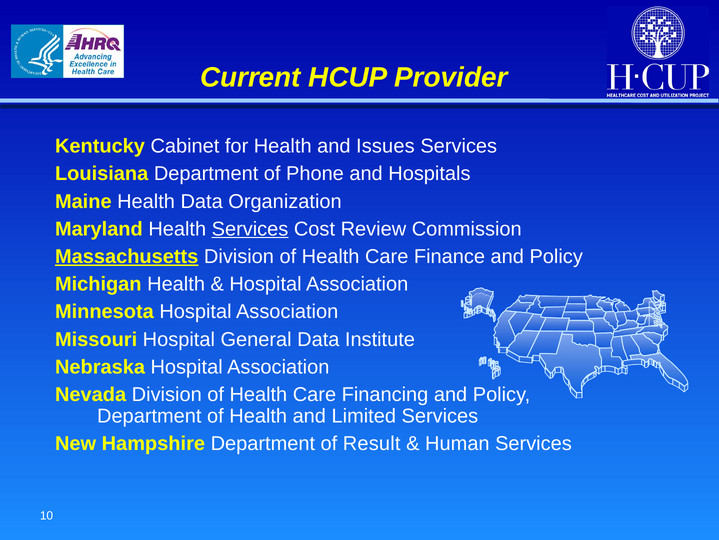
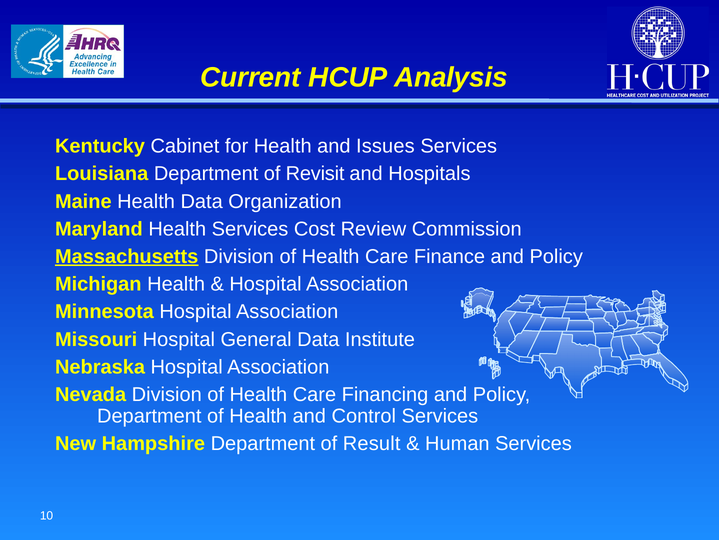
Provider: Provider -> Analysis
Phone: Phone -> Revisit
Services at (250, 229) underline: present -> none
Limited: Limited -> Control
